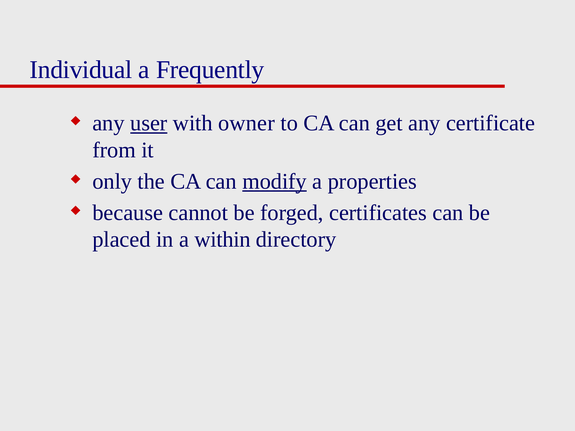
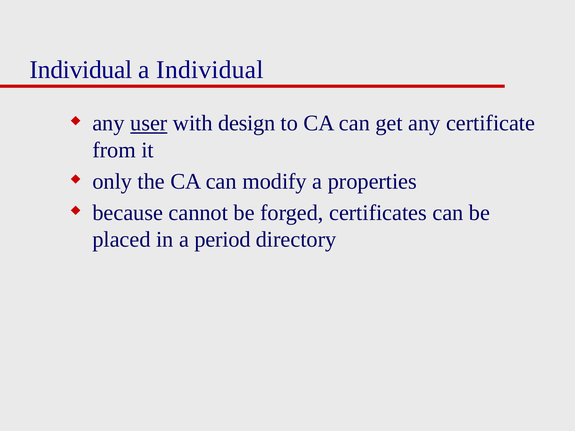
a Frequently: Frequently -> Individual
owner: owner -> design
modify underline: present -> none
within: within -> period
